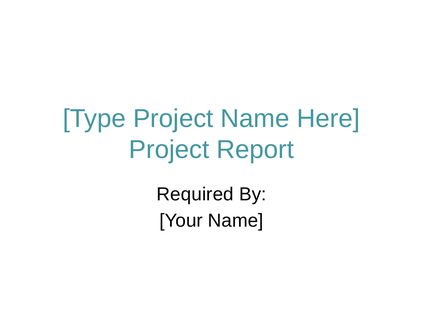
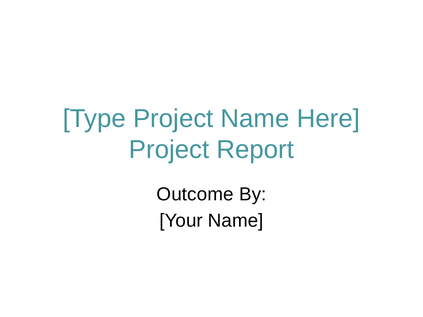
Required: Required -> Outcome
